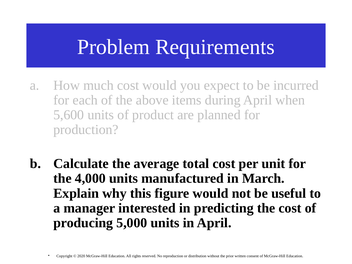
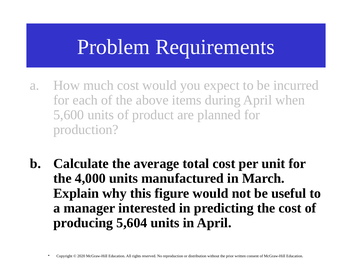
5,000: 5,000 -> 5,604
